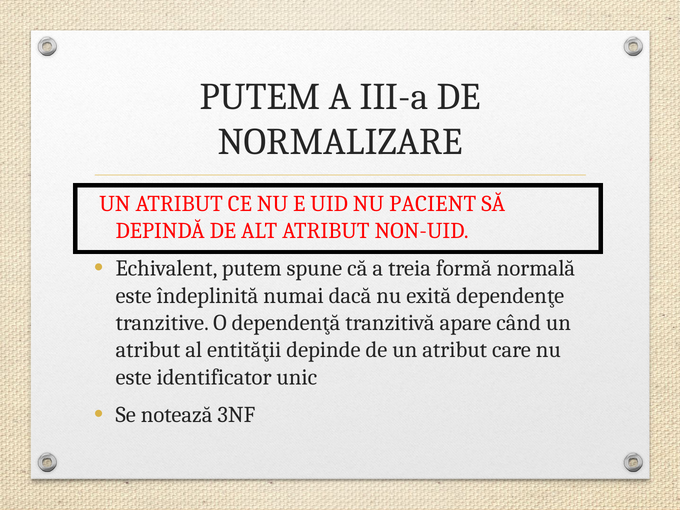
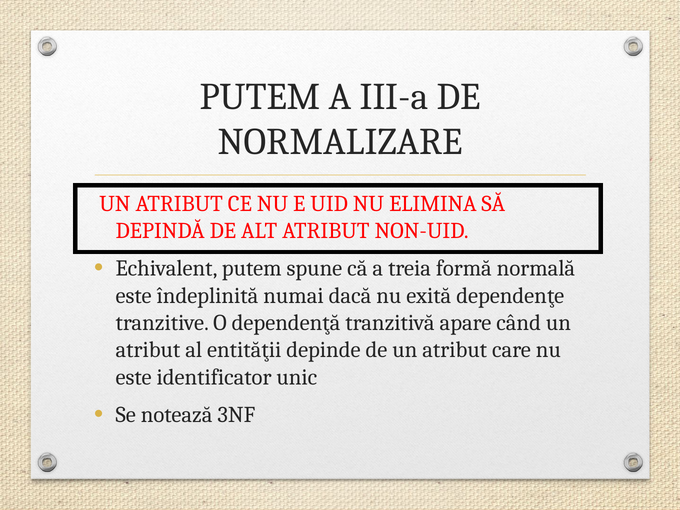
PACIENT: PACIENT -> ELIMINA
